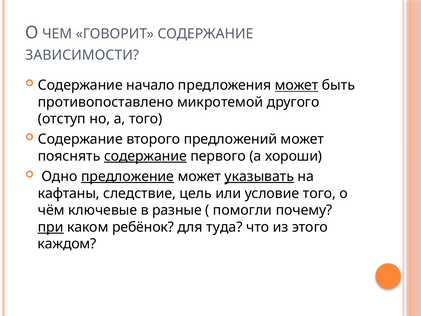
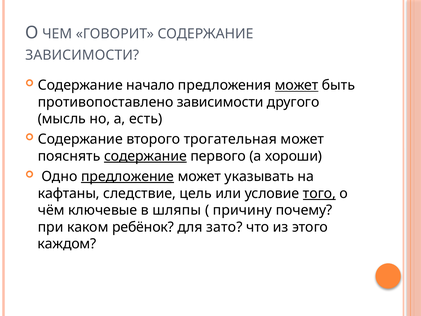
противопоставлено микротемой: микротемой -> зависимости
отступ: отступ -> мысль
а того: того -> есть
предложений: предложений -> трогательная
указывать underline: present -> none
того at (319, 193) underline: none -> present
разные: разные -> шляпы
помогли: помогли -> причину
при underline: present -> none
туда: туда -> зато
